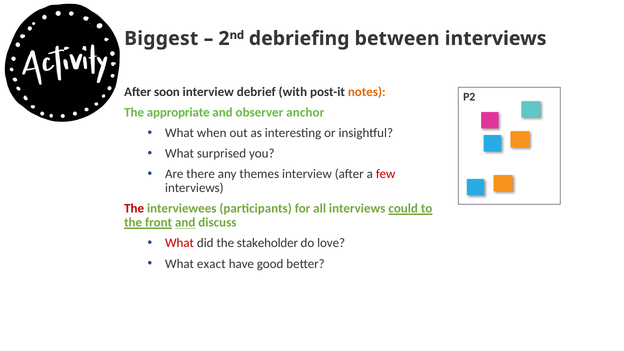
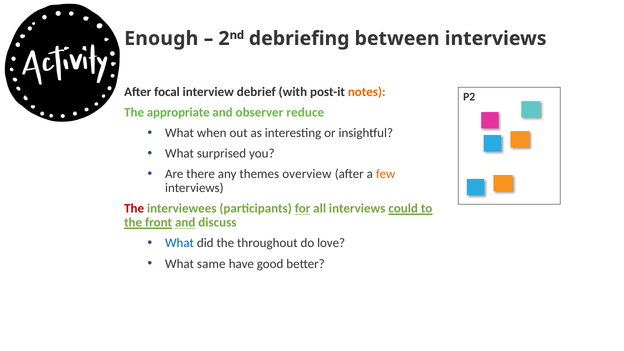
Biggest: Biggest -> Enough
soon: soon -> focal
anchor: anchor -> reduce
themes interview: interview -> overview
few colour: red -> orange
for underline: none -> present
What at (180, 243) colour: red -> blue
stakeholder: stakeholder -> throughout
exact: exact -> same
